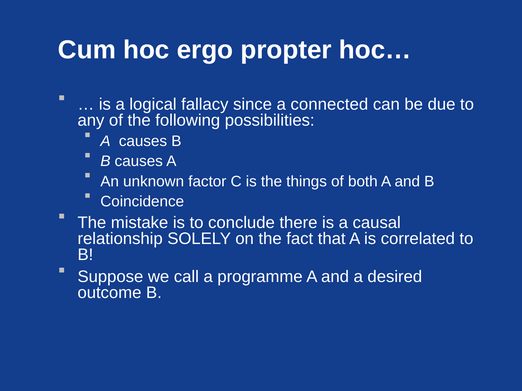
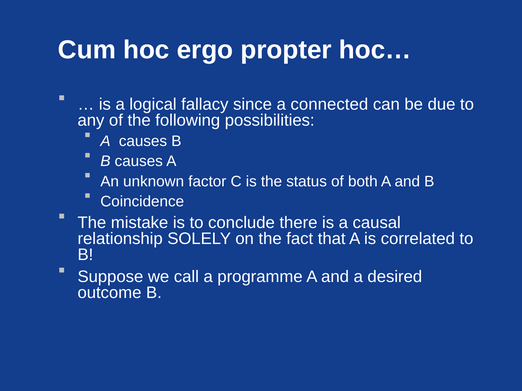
things: things -> status
